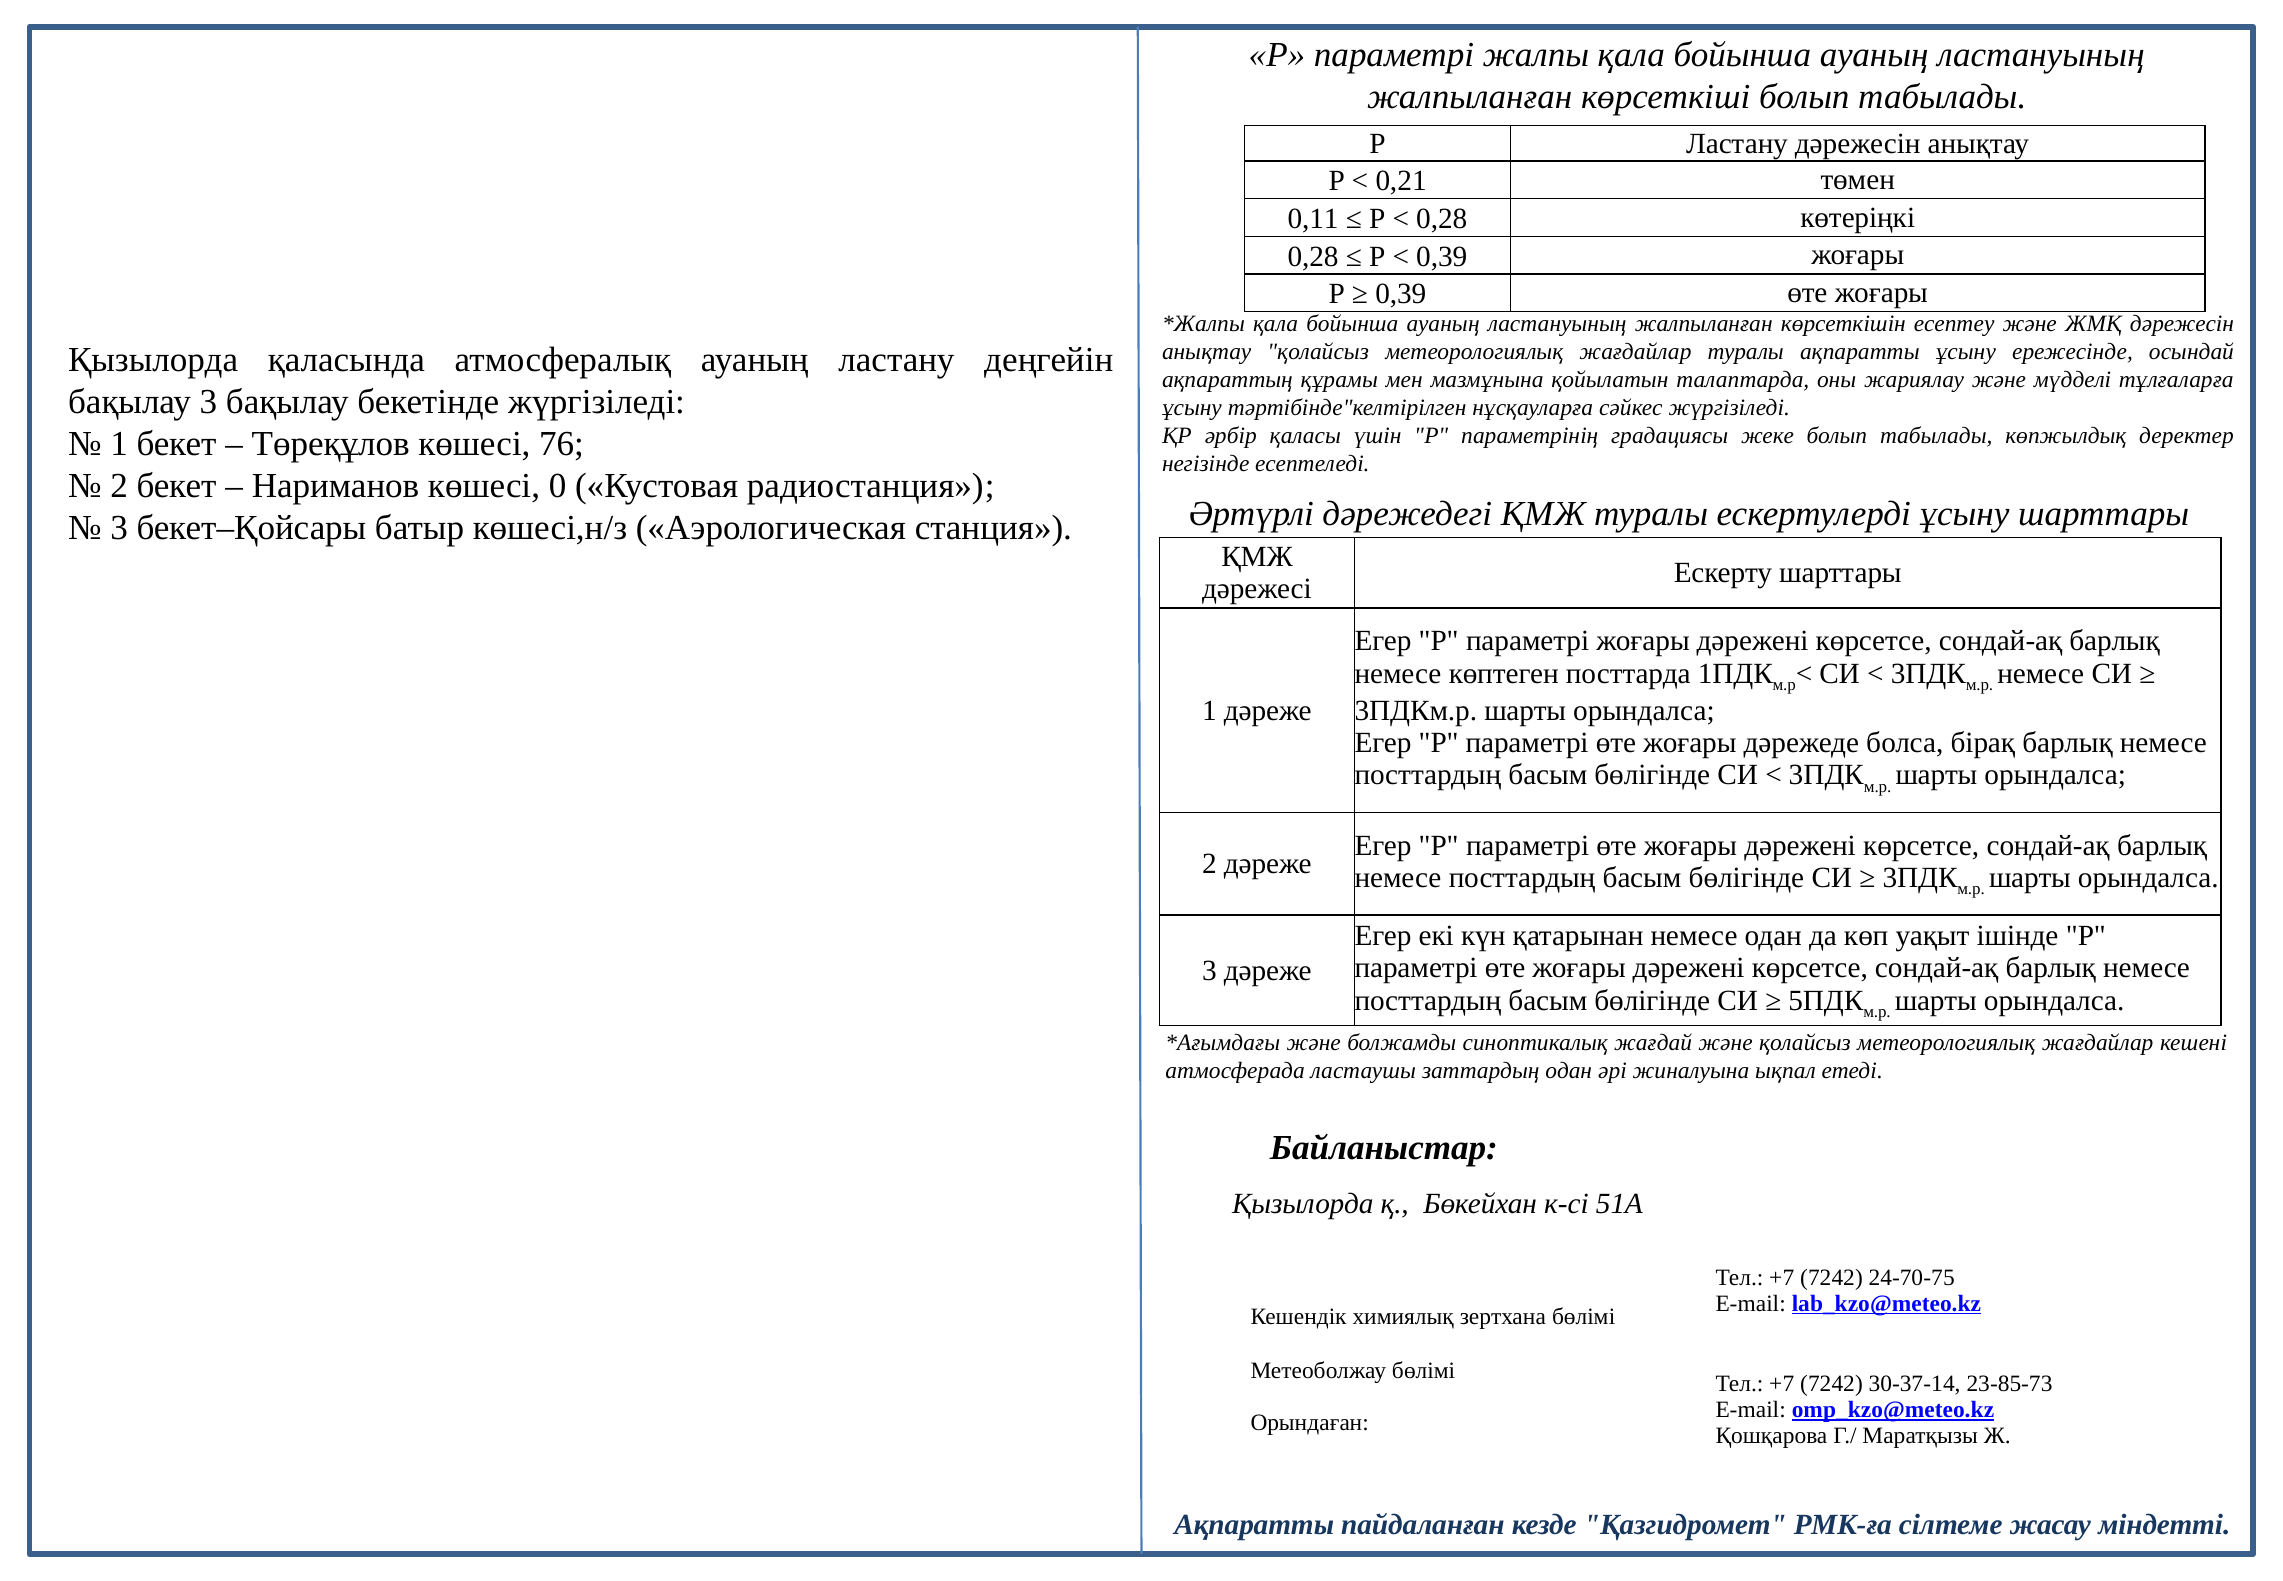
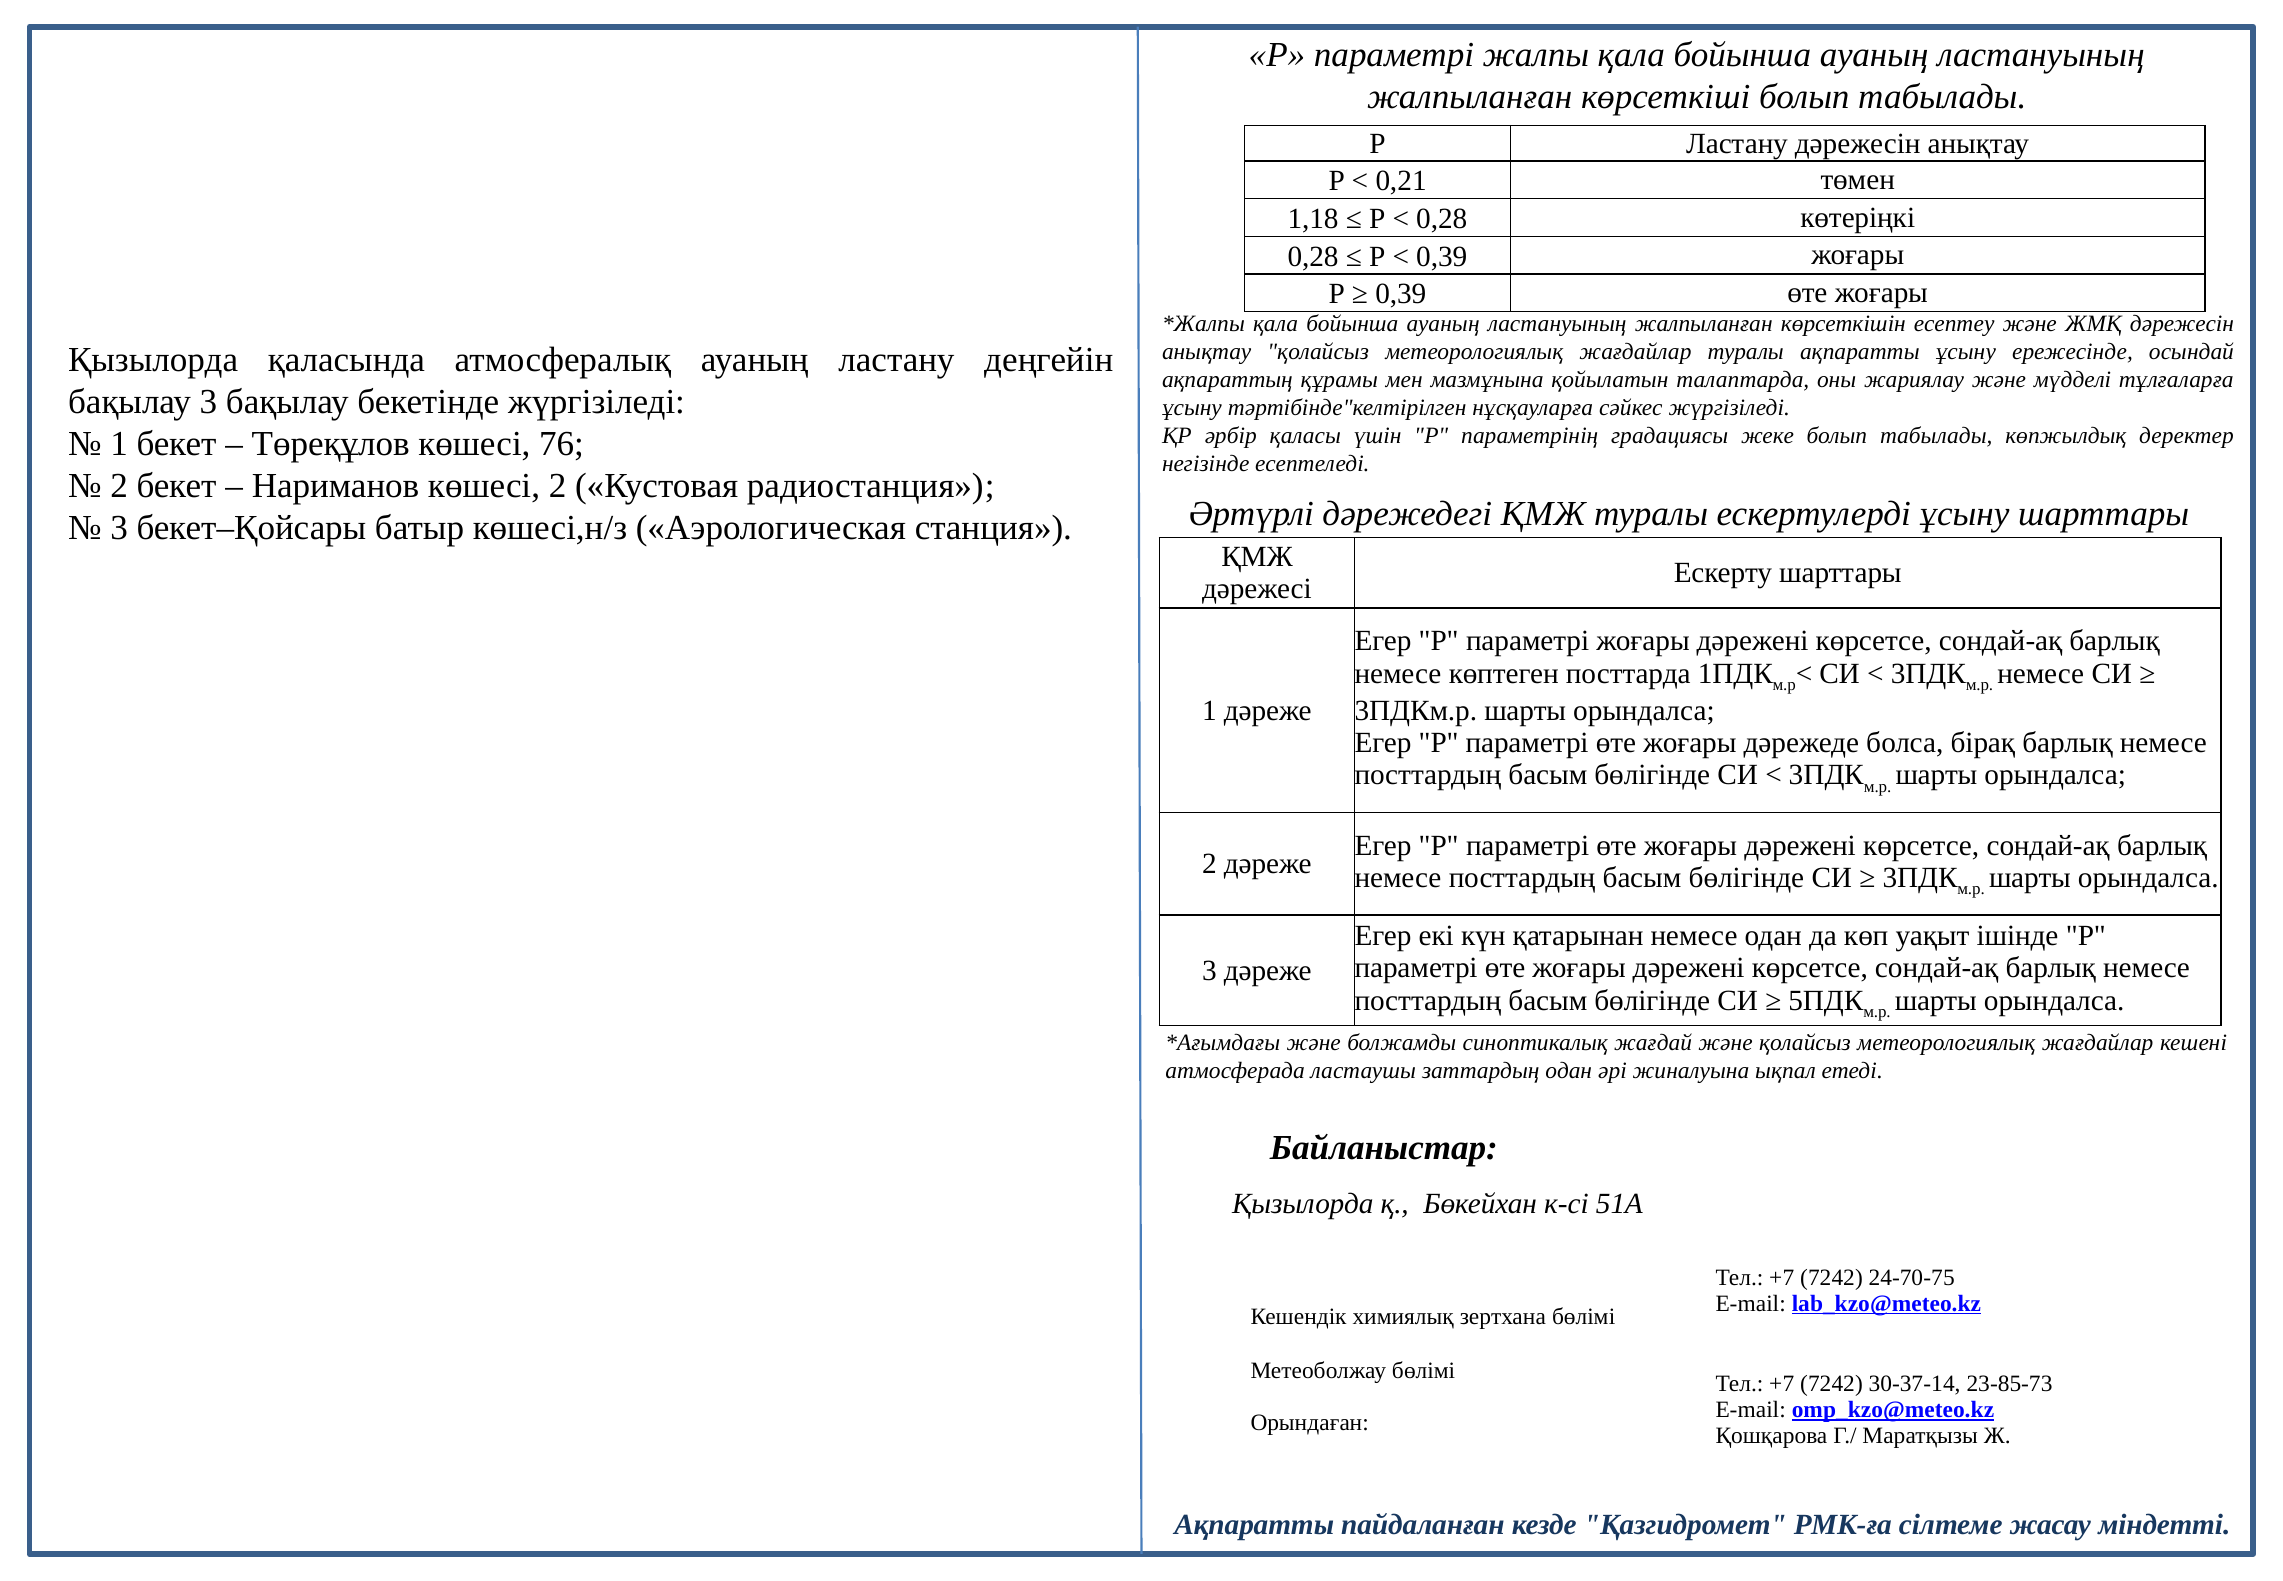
0,11: 0,11 -> 1,18
көшесі 0: 0 -> 2
